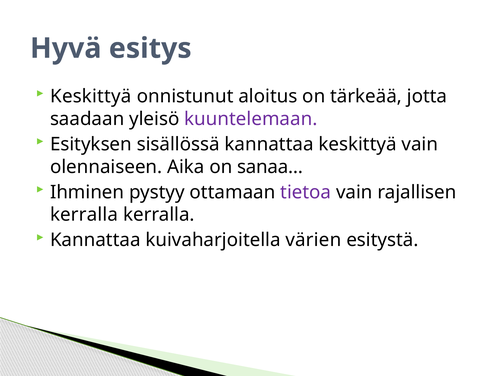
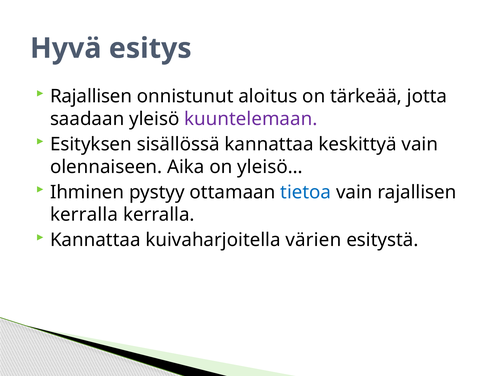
Keskittyä at (91, 96): Keskittyä -> Rajallisen
sanaa…: sanaa… -> yleisö…
tietoa colour: purple -> blue
